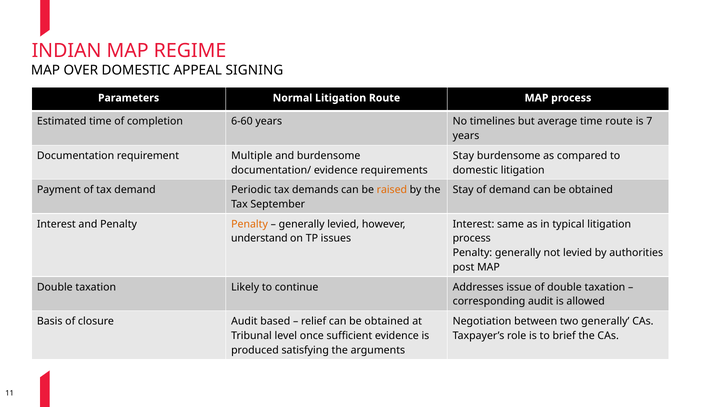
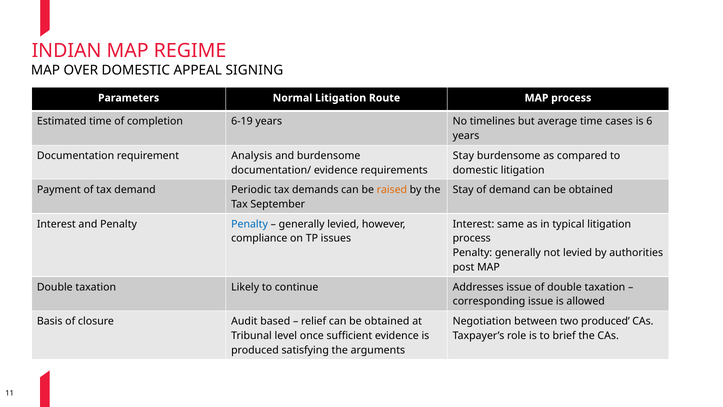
6-60: 6-60 -> 6-19
time route: route -> cases
7: 7 -> 6
Multiple: Multiple -> Analysis
Penalty at (250, 224) colour: orange -> blue
understand: understand -> compliance
corresponding audit: audit -> issue
two generally: generally -> produced
